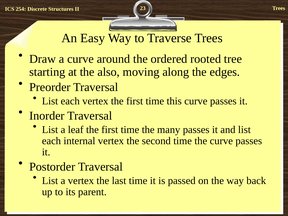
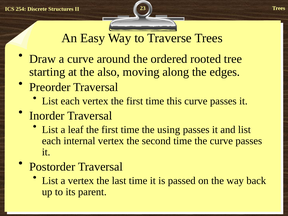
many: many -> using
